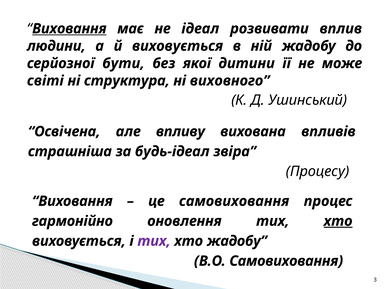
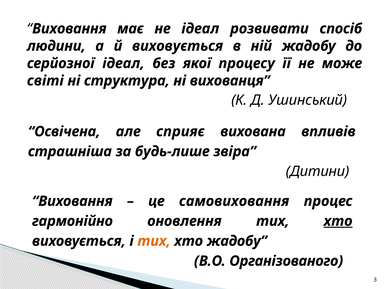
Виховання at (69, 29) underline: present -> none
вплив: вплив -> спосіб
серйозної бути: бути -> ідеал
дитини: дитини -> процесу
виховного: виховного -> вихованця
впливу: впливу -> сприяє
будь-ідеал: будь-ідеал -> будь-лише
Процесу: Процесу -> Дитини
тих at (154, 241) colour: purple -> orange
В.О Самовиховання: Самовиховання -> Організованого
